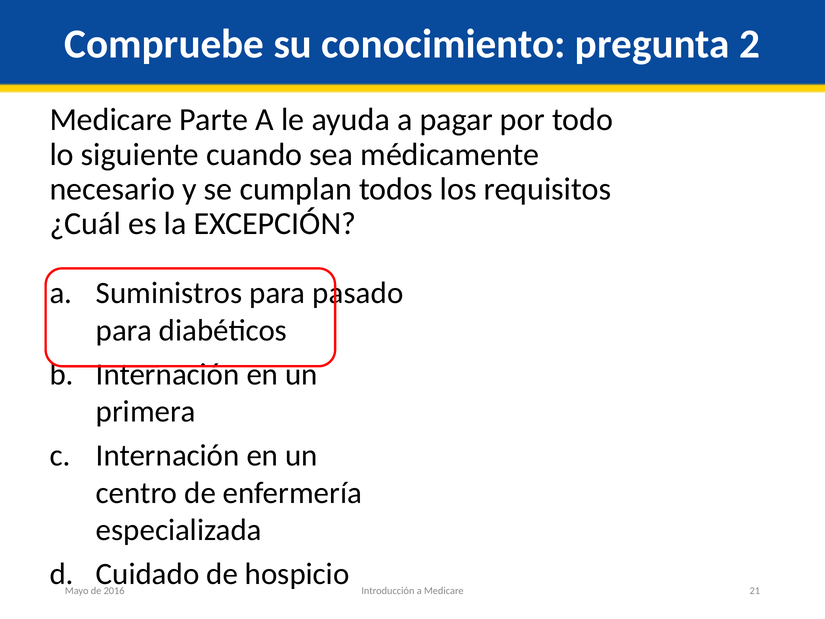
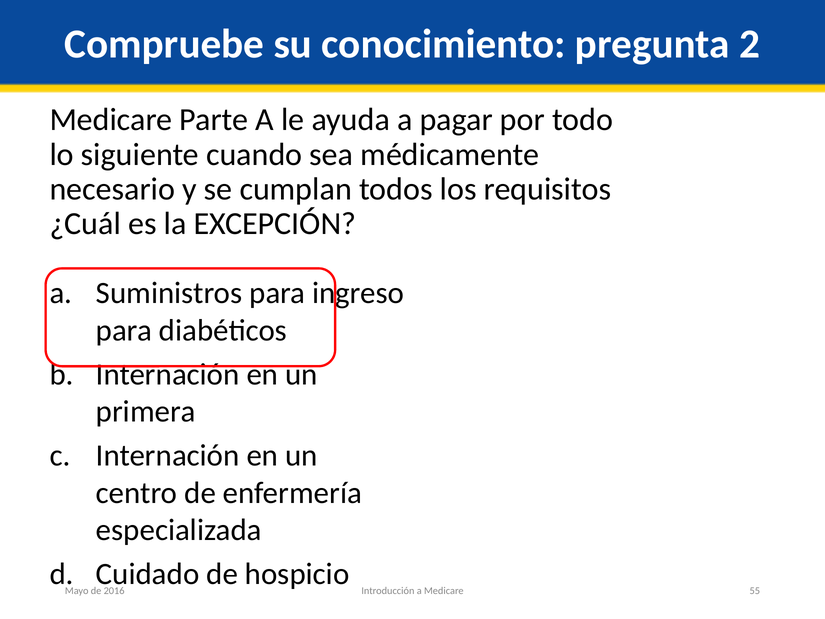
pasado: pasado -> ingreso
21: 21 -> 55
